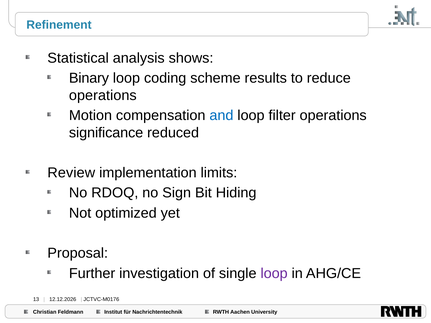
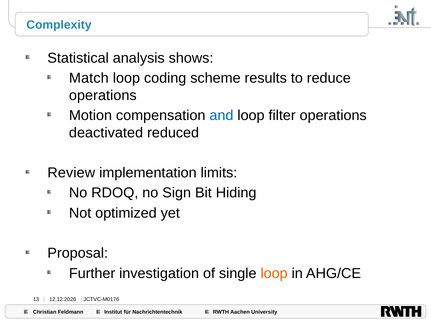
Refinement: Refinement -> Complexity
Binary: Binary -> Match
significance: significance -> deactivated
loop at (274, 273) colour: purple -> orange
